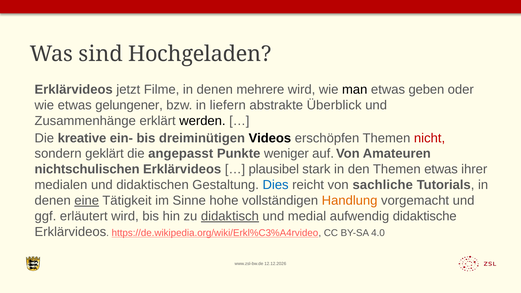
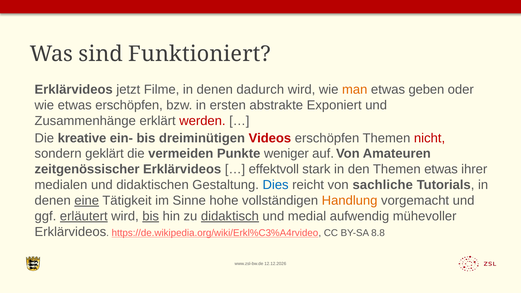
Hochgeladen: Hochgeladen -> Funktioniert
mehrere: mehrere -> dadurch
man colour: black -> orange
etwas gelungener: gelungener -> erschöpfen
liefern: liefern -> ersten
Überblick: Überblick -> Exponiert
werden colour: black -> red
Videos colour: black -> red
angepasst: angepasst -> vermeiden
nichtschulischen: nichtschulischen -> zeitgenössischer
plausibel: plausibel -> effektvoll
erläutert underline: none -> present
bis at (151, 216) underline: none -> present
didaktische: didaktische -> mühevoller
4.0: 4.0 -> 8.8
